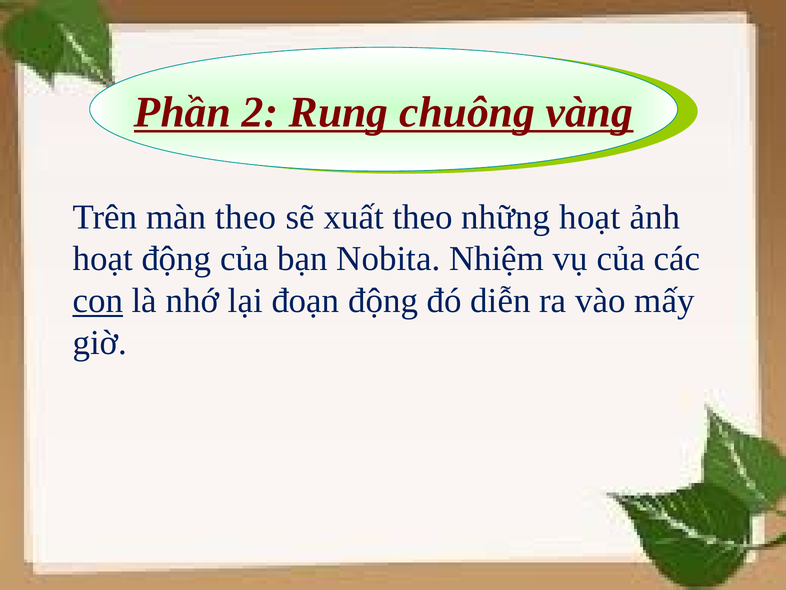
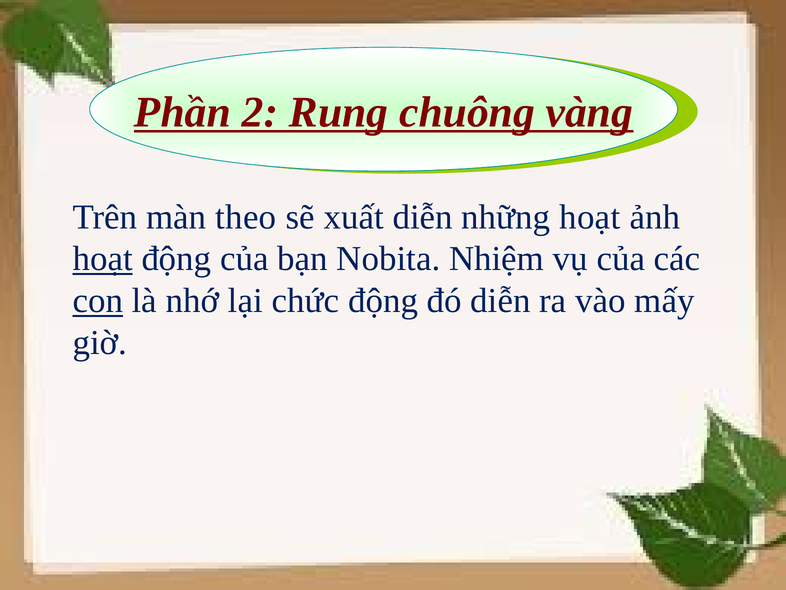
xuất theo: theo -> diễn
hoạt at (103, 259) underline: none -> present
đoạn: đoạn -> chức
